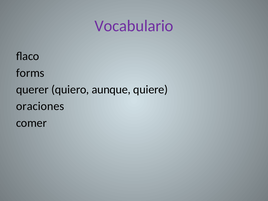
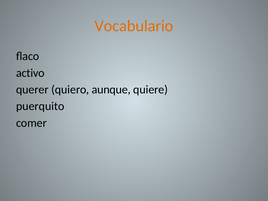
Vocabulario colour: purple -> orange
forms: forms -> activo
oraciones: oraciones -> puerquito
